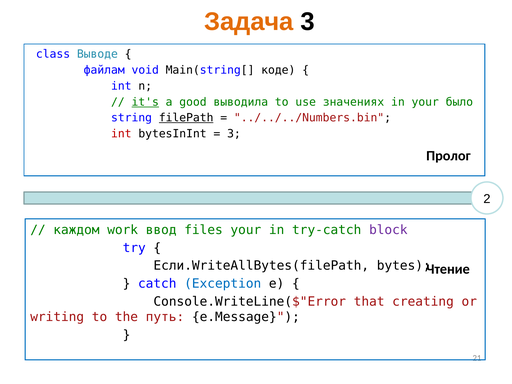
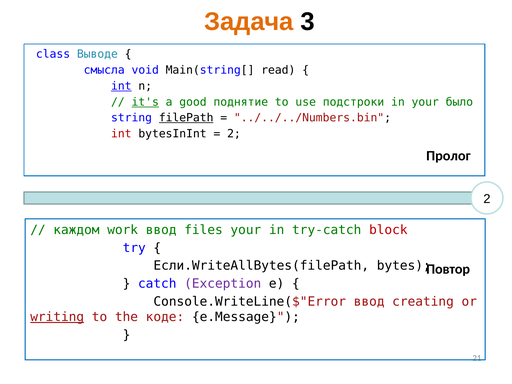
файлам: файлам -> смысла
коде: коде -> read
int at (121, 86) underline: none -> present
выводила: выводила -> поднятие
значениях: значениях -> подстроки
3 at (234, 134): 3 -> 2
block colour: purple -> red
Чтение: Чтение -> Повтор
Exception colour: blue -> purple
Console.WriteLine($"Error that: that -> ввод
writing underline: none -> present
путь: путь -> коде
